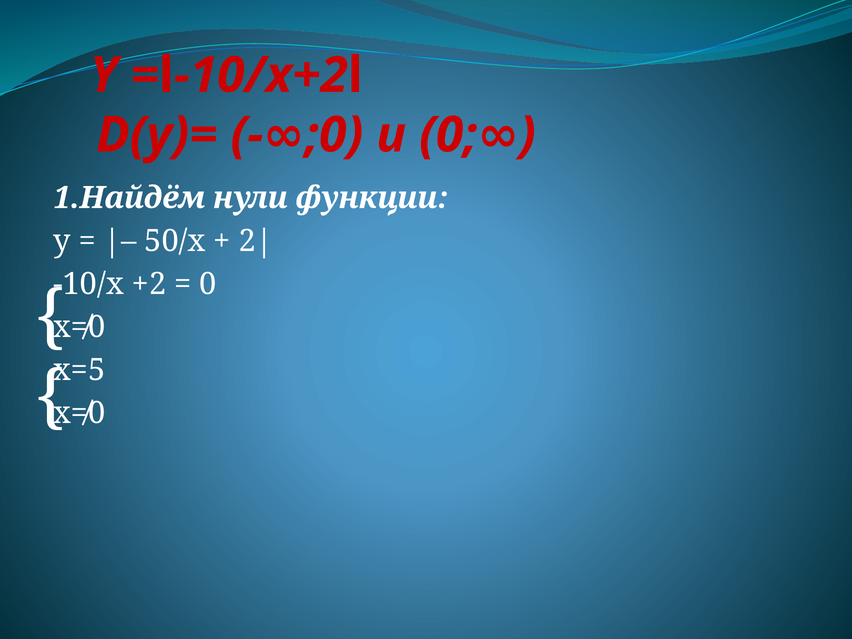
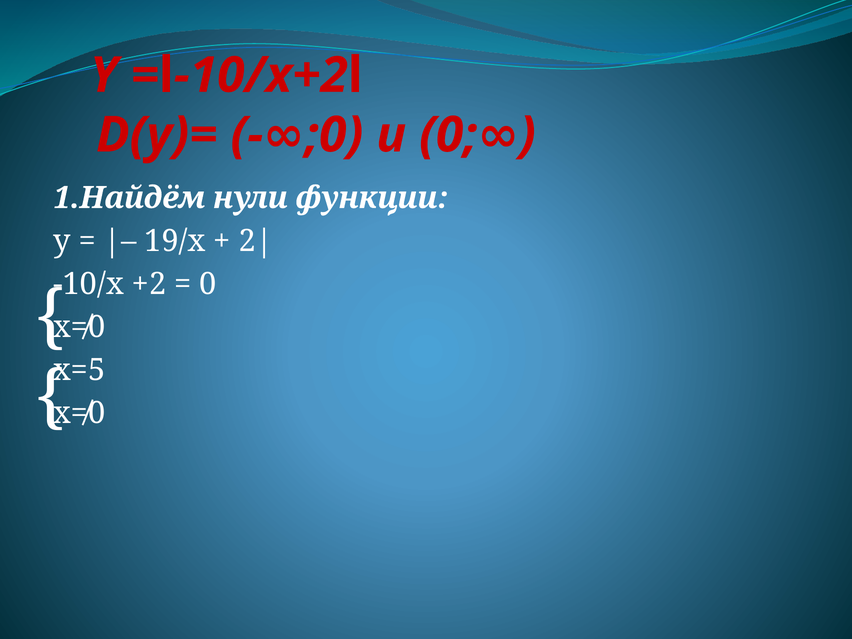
50/x: 50/x -> 19/x
